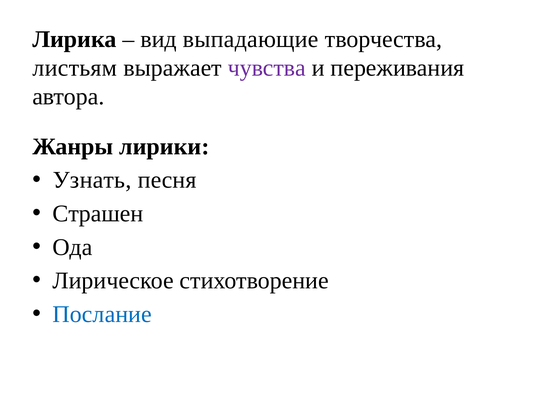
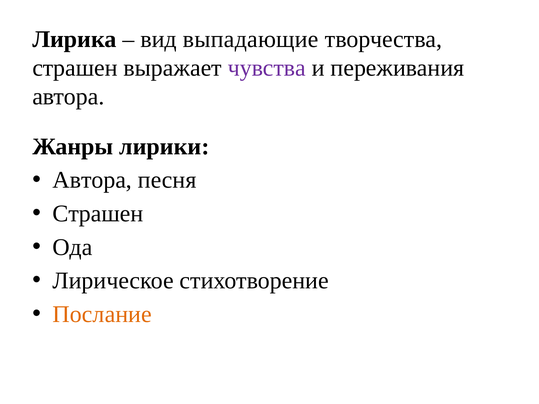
листьям at (75, 68): листьям -> страшен
Узнать at (92, 180): Узнать -> Автора
Послание colour: blue -> orange
